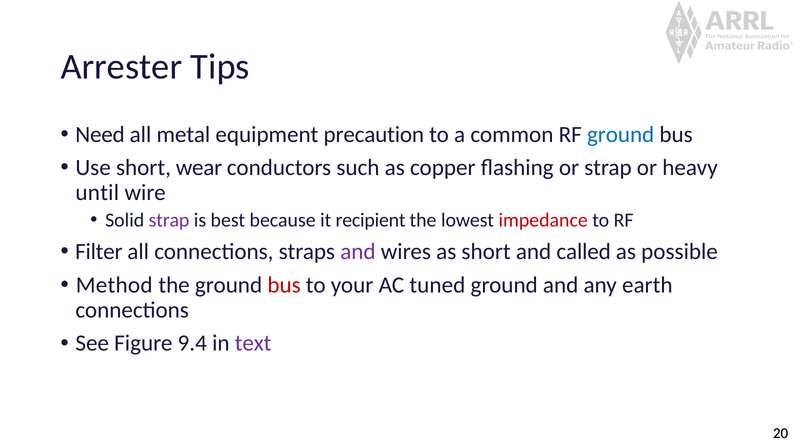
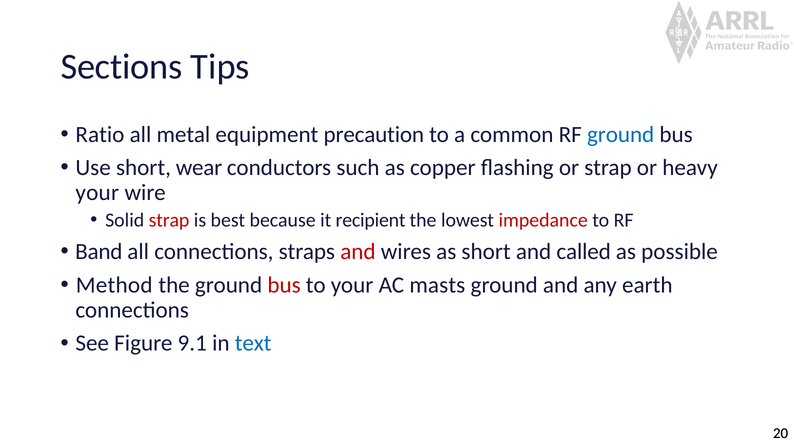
Arrester: Arrester -> Sections
Need: Need -> Ratio
until at (97, 193): until -> your
strap at (169, 220) colour: purple -> red
Filter: Filter -> Band
and at (358, 251) colour: purple -> red
tuned: tuned -> masts
9.4: 9.4 -> 9.1
text colour: purple -> blue
